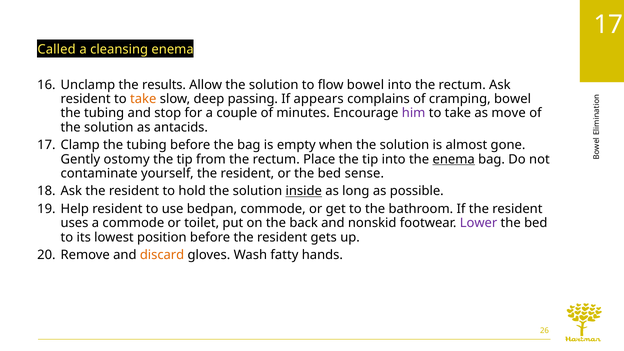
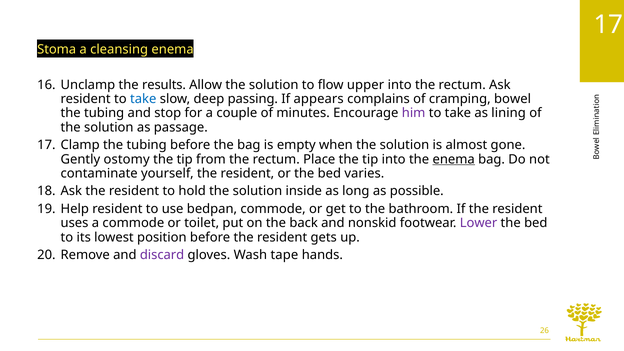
Called: Called -> Stoma
flow bowel: bowel -> upper
take at (143, 99) colour: orange -> blue
move: move -> lining
antacids: antacids -> passage
sense: sense -> varies
inside underline: present -> none
discard colour: orange -> purple
fatty: fatty -> tape
